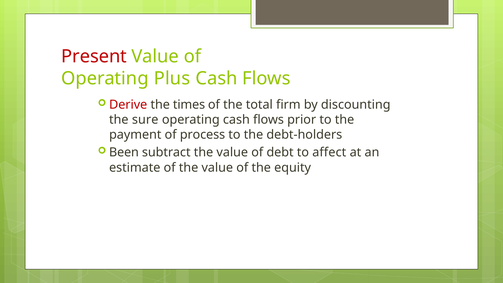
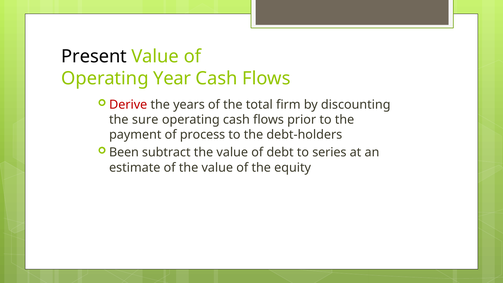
Present colour: red -> black
Plus: Plus -> Year
times: times -> years
affect: affect -> series
